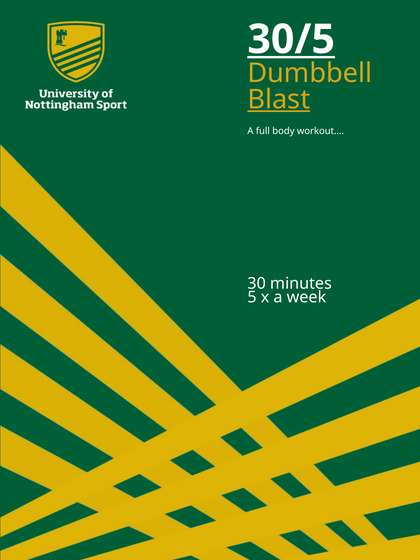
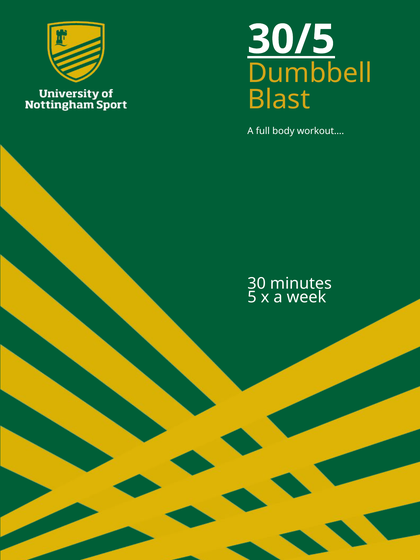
Blast underline: present -> none
